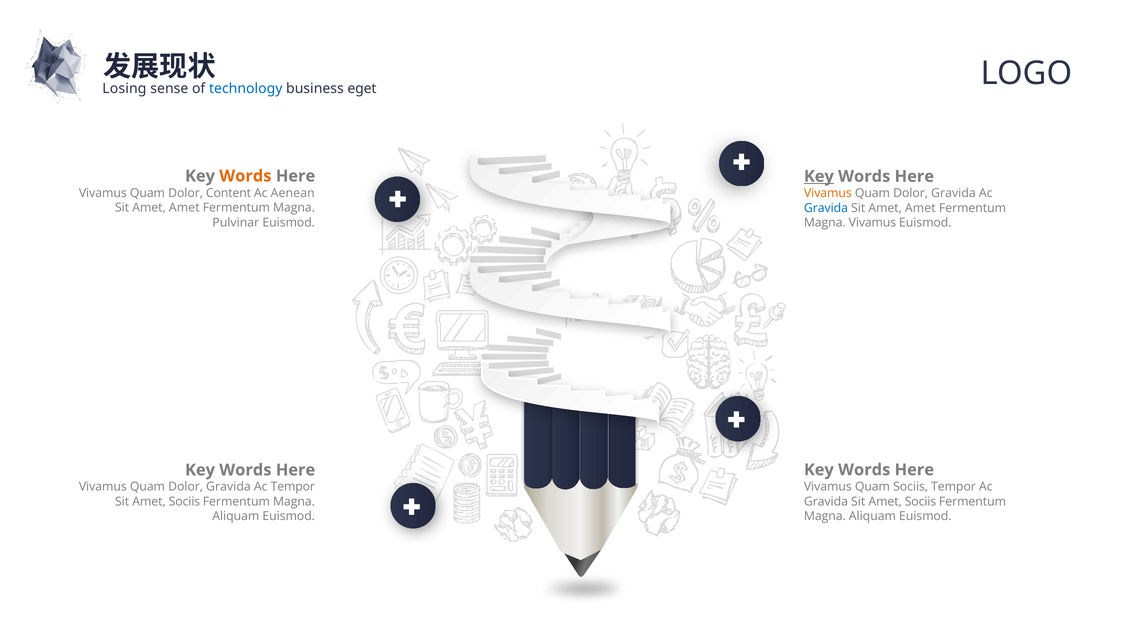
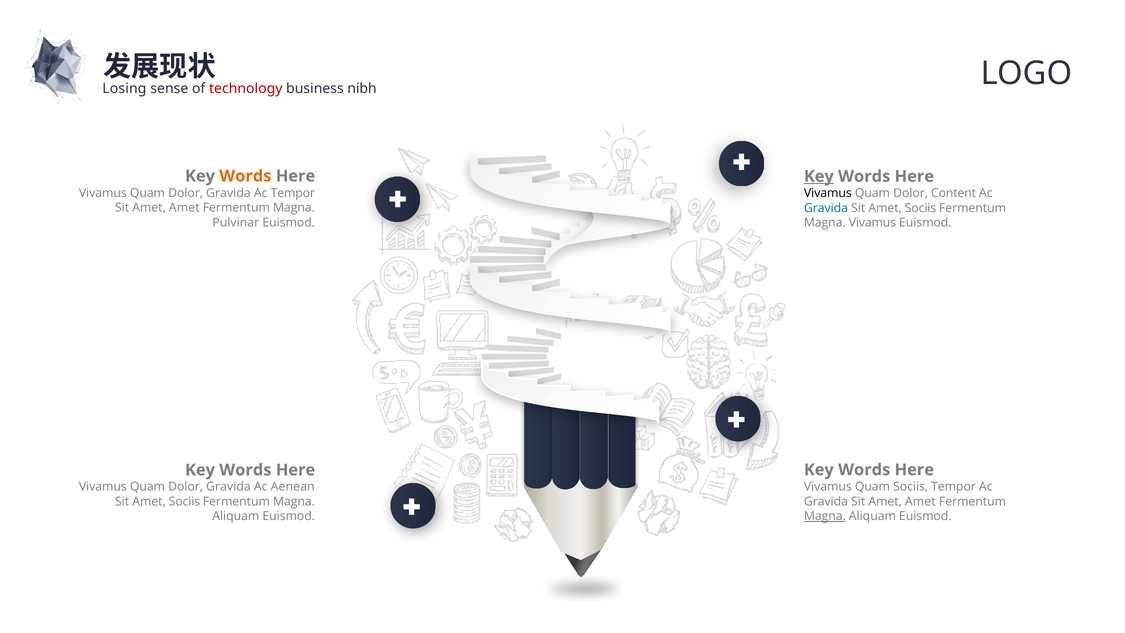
technology colour: blue -> red
eget: eget -> nibh
Content at (229, 193): Content -> Gravida
Ac Aenean: Aenean -> Tempor
Vivamus at (828, 193) colour: orange -> black
Gravida at (953, 193): Gravida -> Content
Amet at (920, 208): Amet -> Sociis
Ac Tempor: Tempor -> Aenean
Gravida Sit Amet Sociis: Sociis -> Amet
Magna at (825, 516) underline: none -> present
